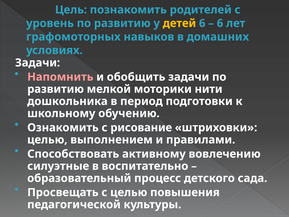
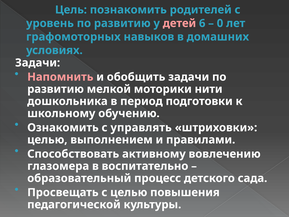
детей colour: yellow -> pink
6 at (220, 23): 6 -> 0
рисование: рисование -> управлять
силуэтные: силуэтные -> глазомера
